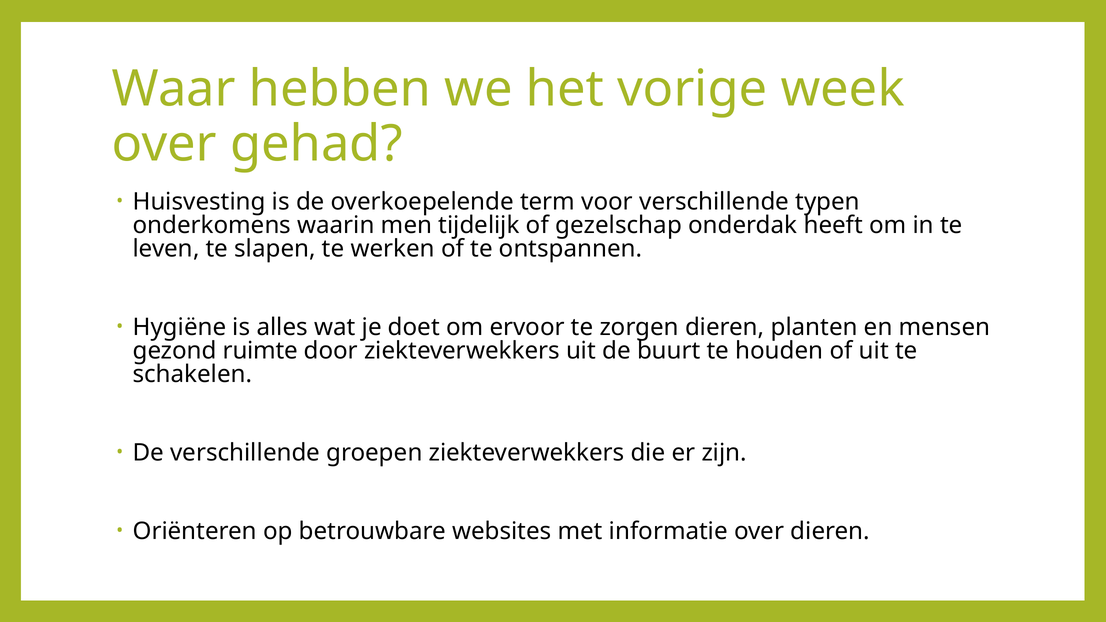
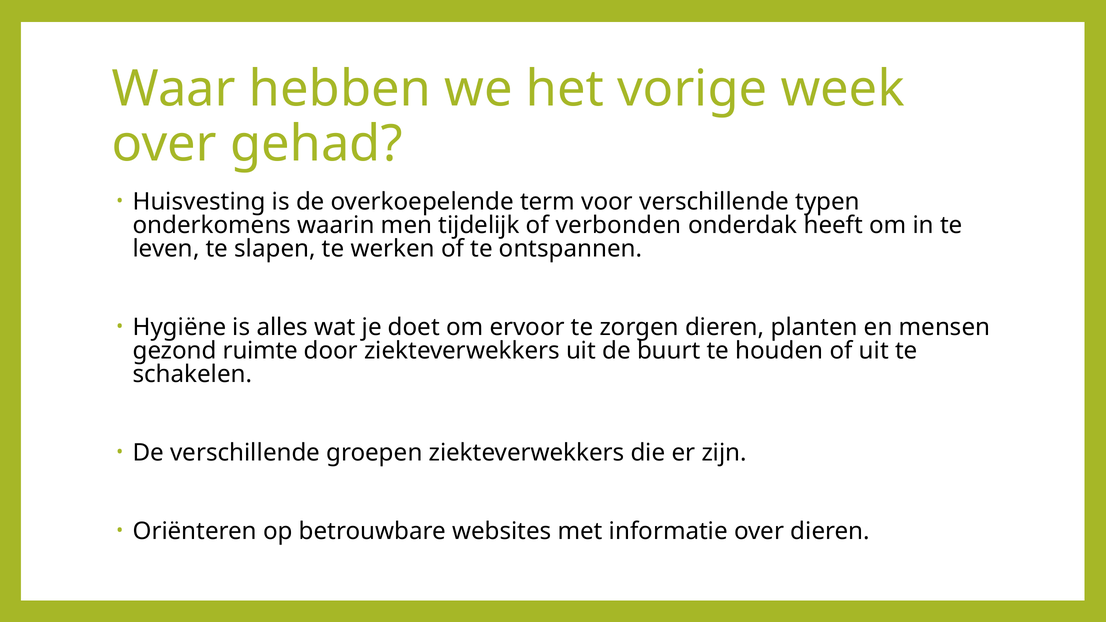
gezelschap: gezelschap -> verbonden
